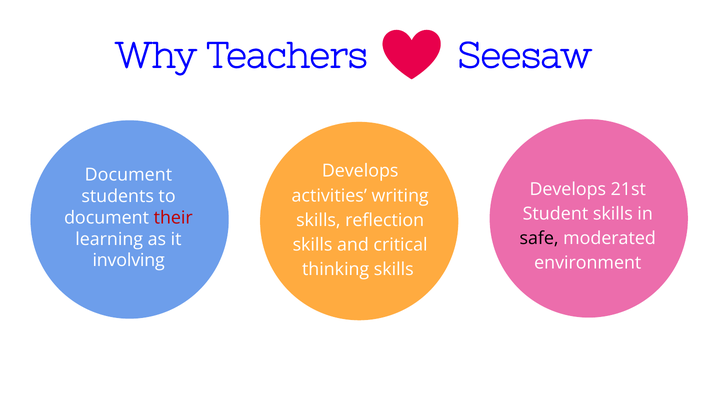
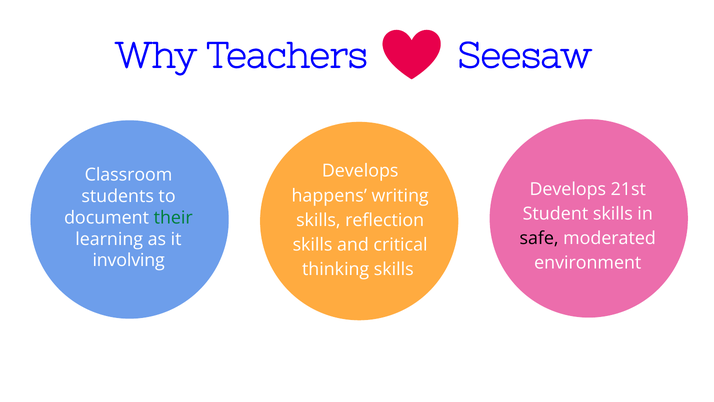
Document at (128, 175): Document -> Classroom
activities: activities -> happens
their colour: red -> green
